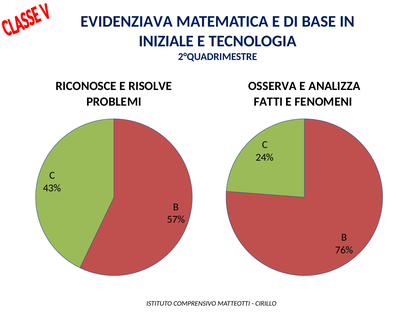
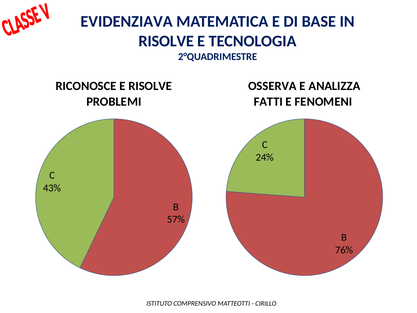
INIZIALE at (166, 41): INIZIALE -> RISOLVE
